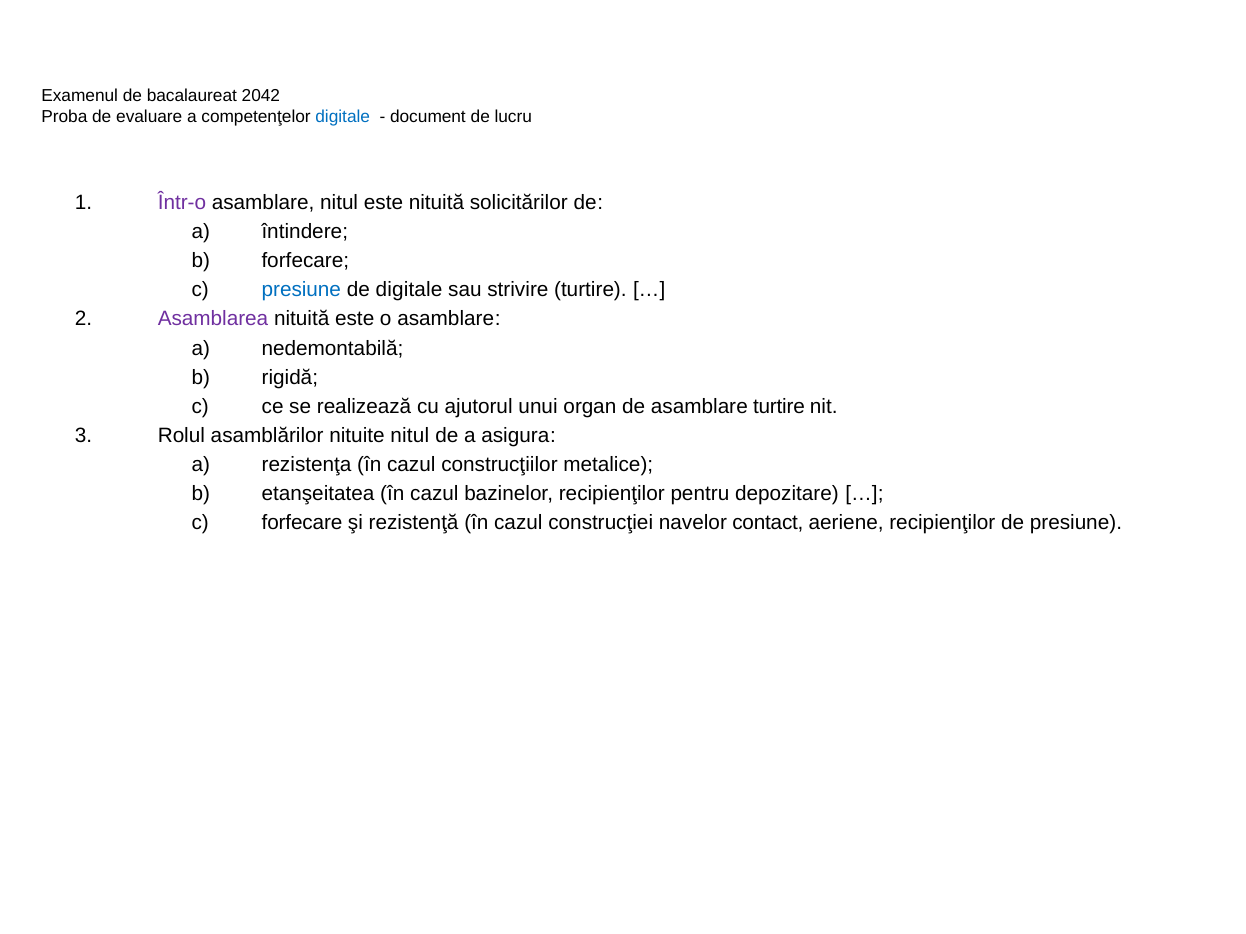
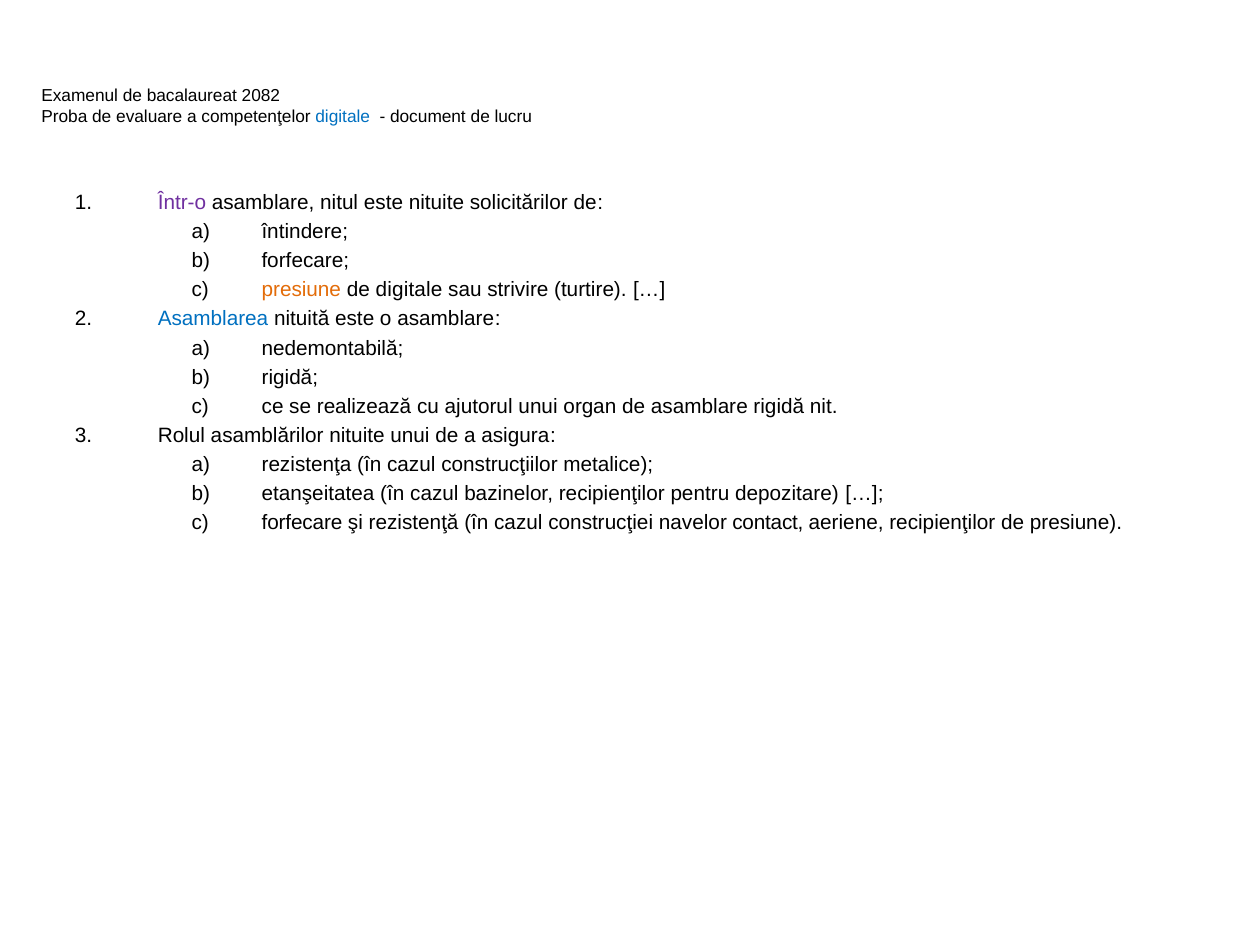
2042: 2042 -> 2082
este nituită: nituită -> nituite
presiune at (301, 290) colour: blue -> orange
Asamblarea colour: purple -> blue
asamblare turtire: turtire -> rigidă
nituite nitul: nitul -> unui
